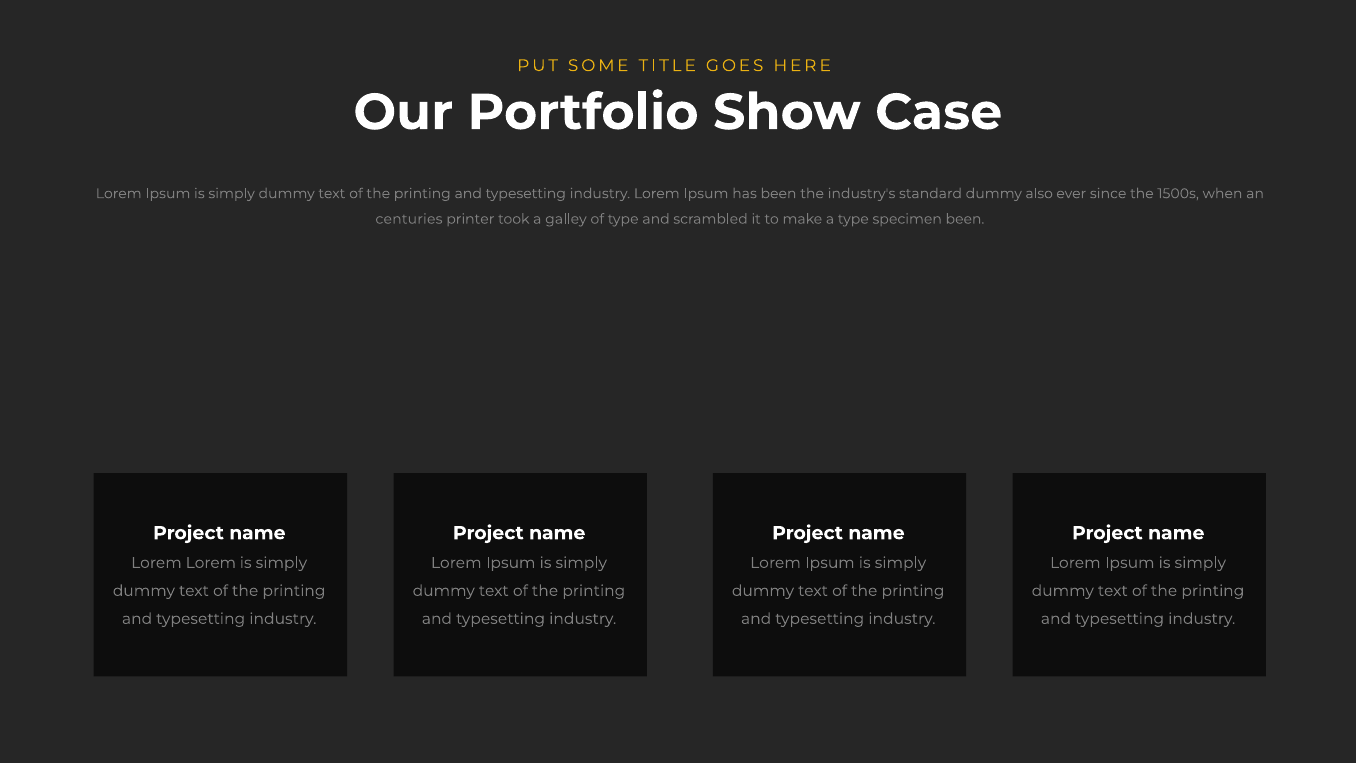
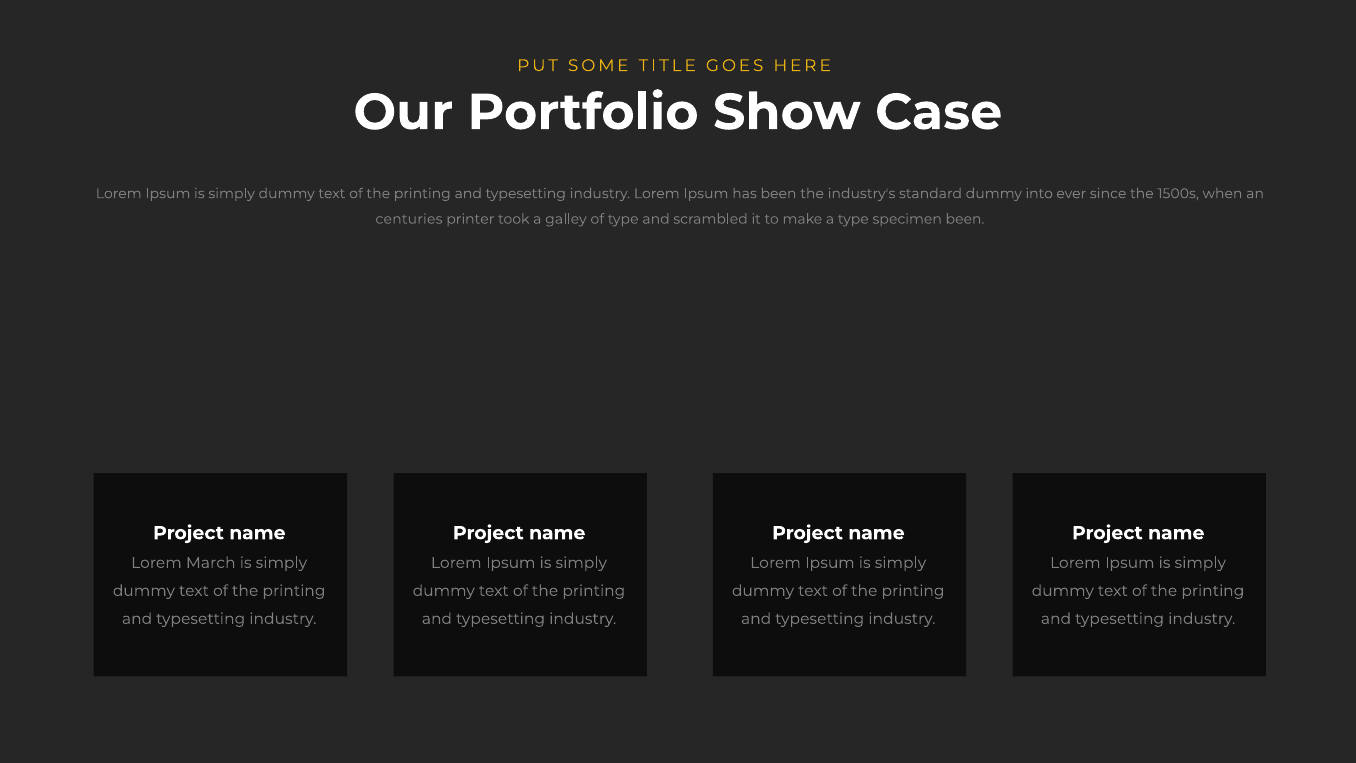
also: also -> into
Lorem Lorem: Lorem -> March
